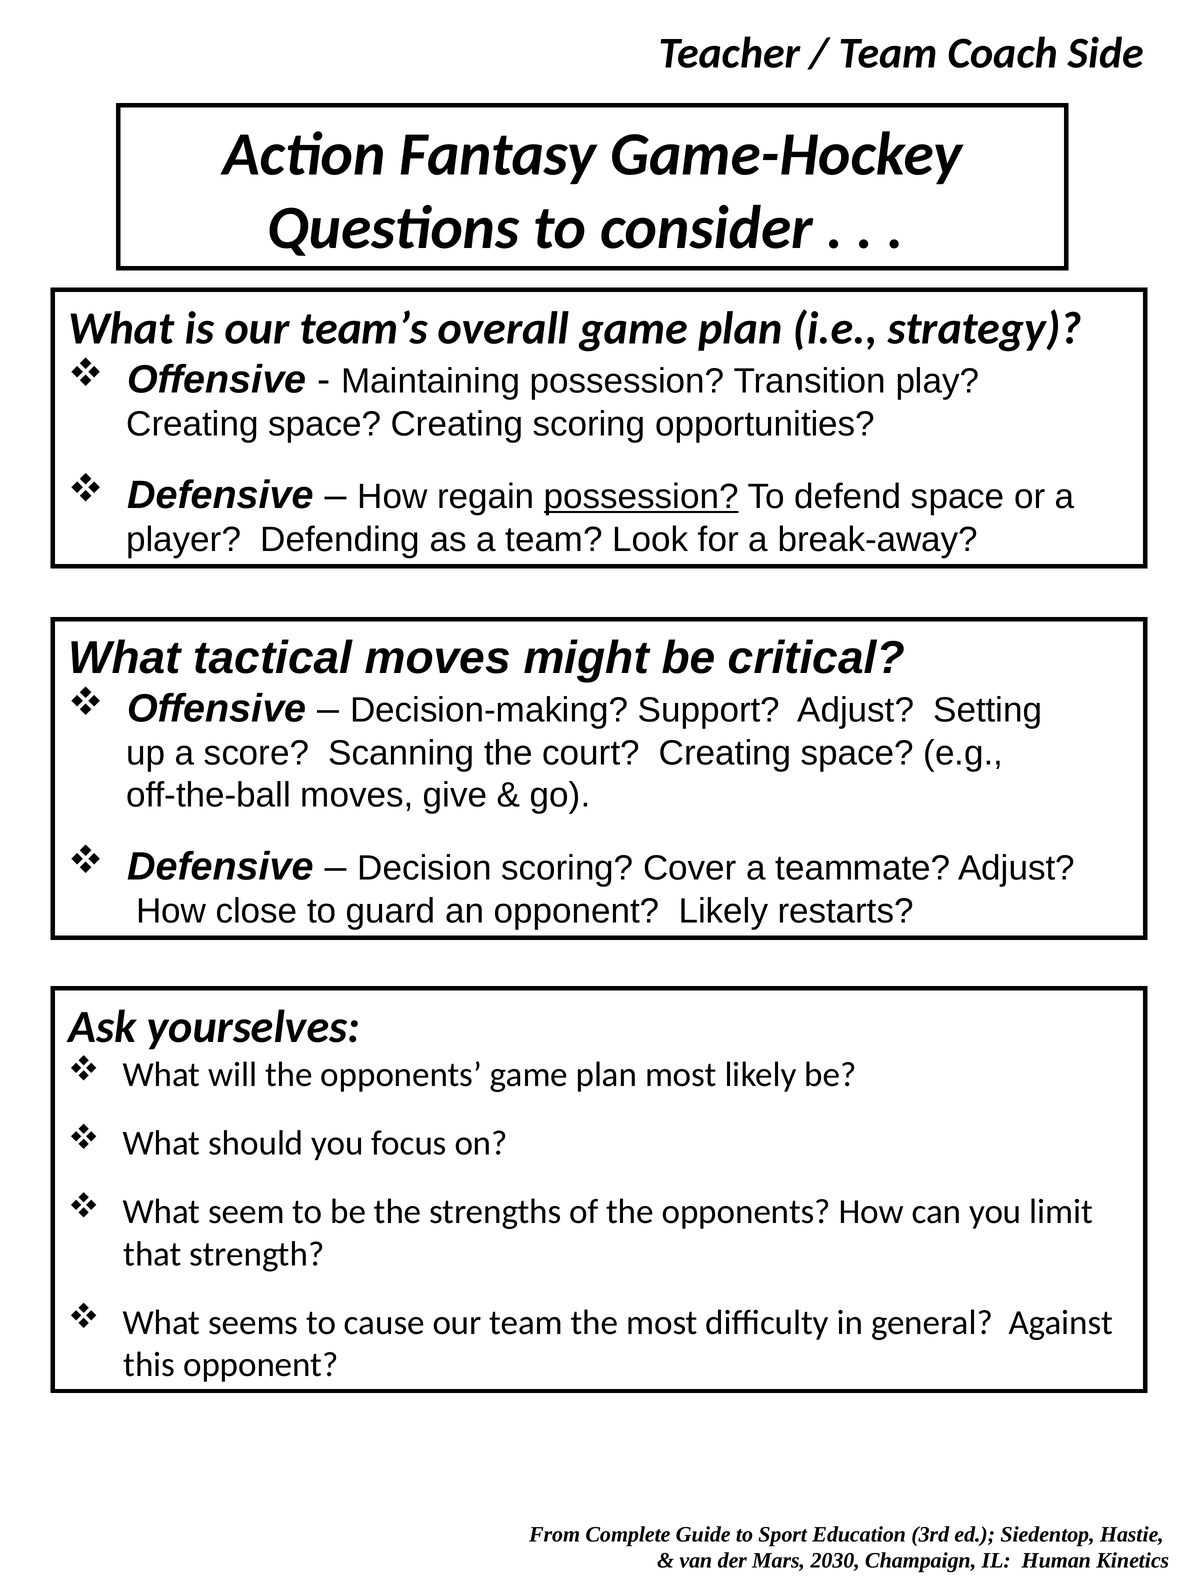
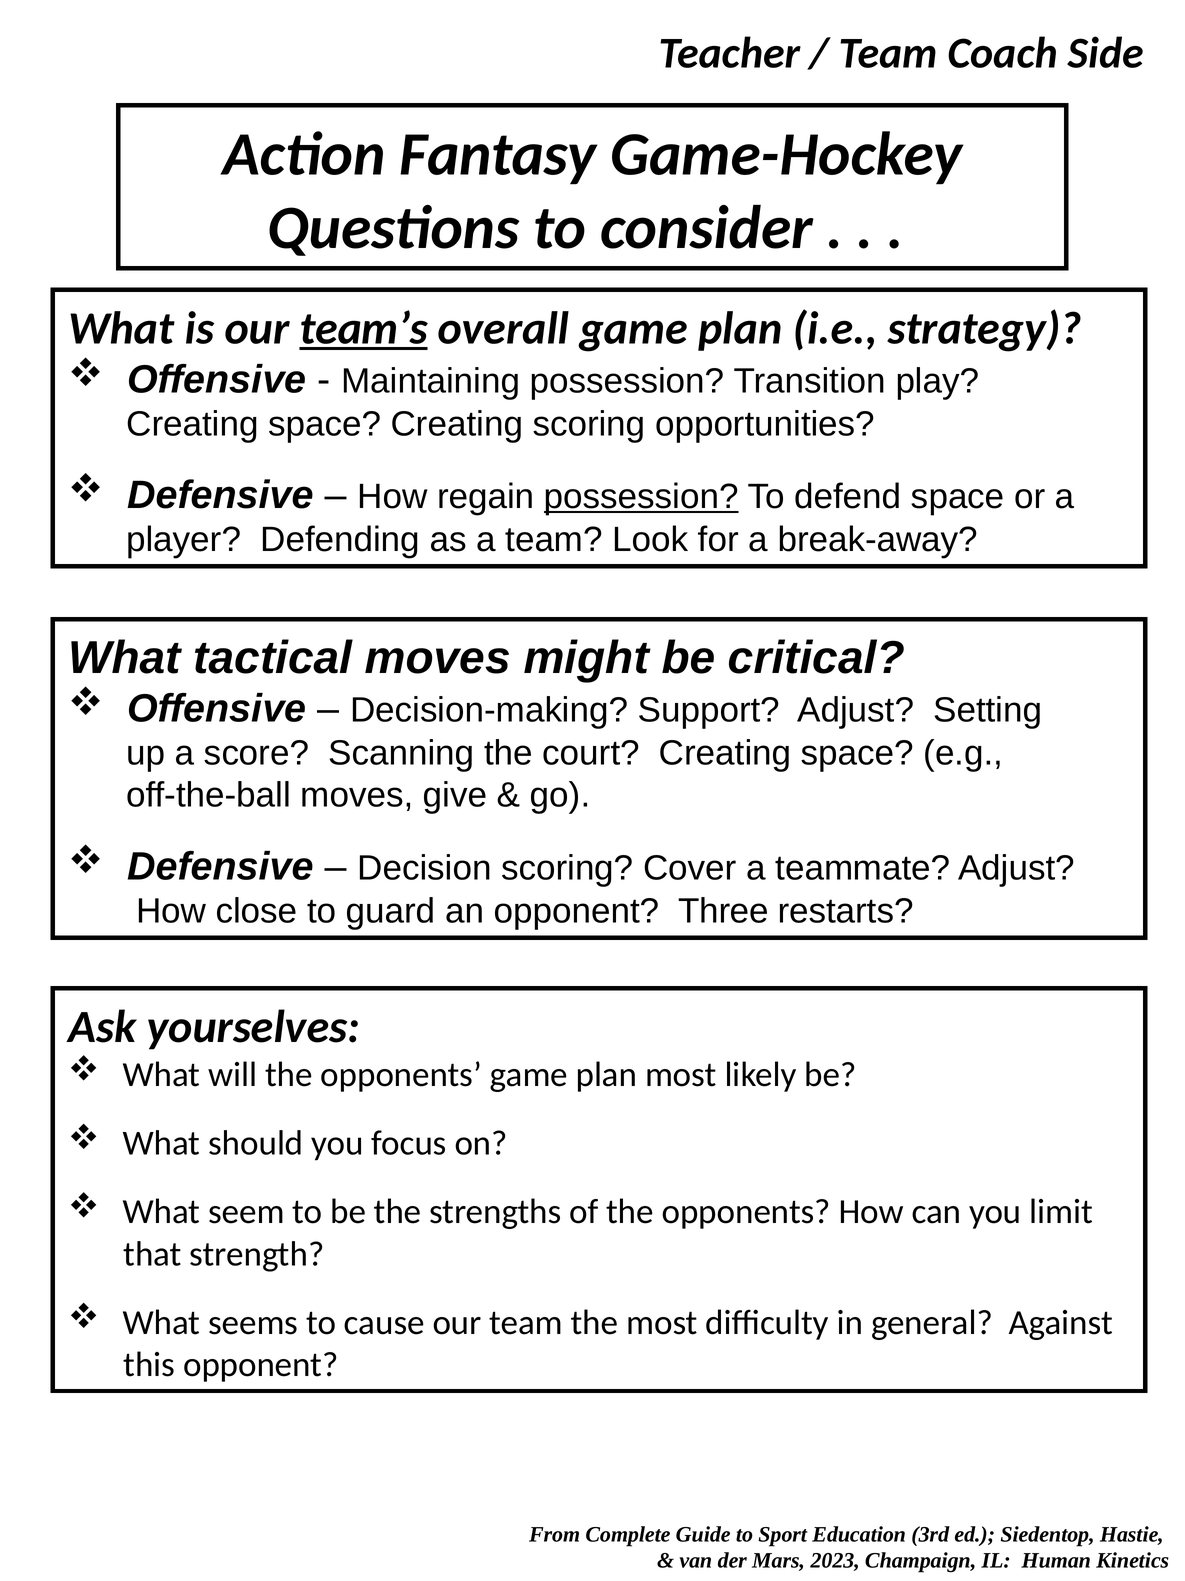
team’s underline: none -> present
opponent Likely: Likely -> Three
2030: 2030 -> 2023
